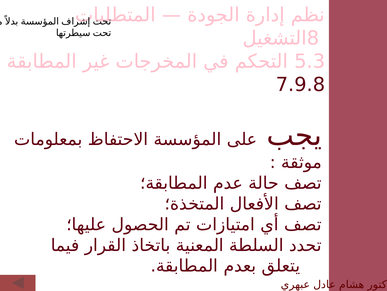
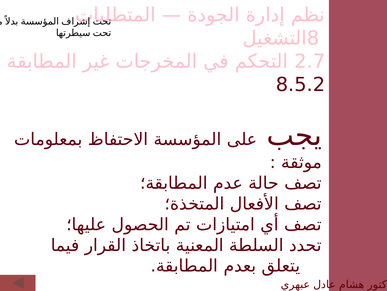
5.3: 5.3 -> 2.7
7.9.8: 7.9.8 -> 8.5.2
